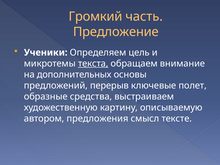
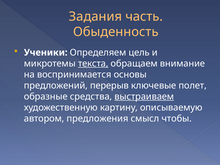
Громкий: Громкий -> Задания
Предложение: Предложение -> Обыденность
дополнительных: дополнительных -> воспринимается
выстраиваем underline: none -> present
тексте: тексте -> чтобы
